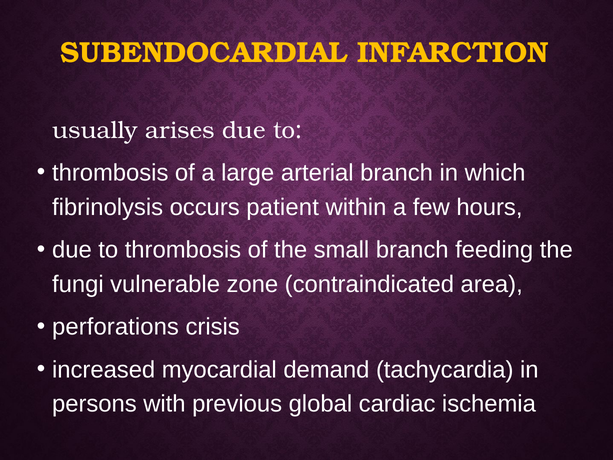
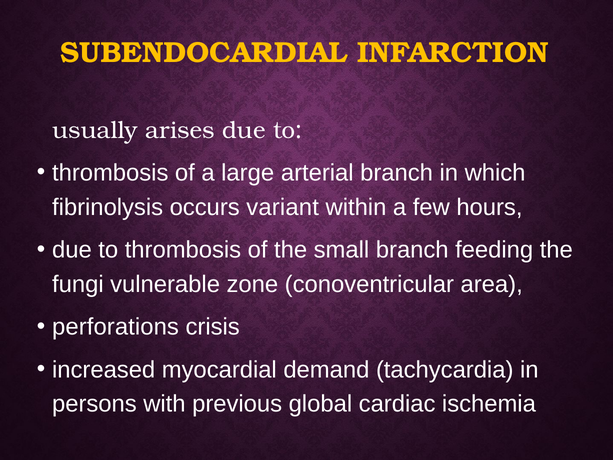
patient: patient -> variant
contraindicated: contraindicated -> conoventricular
